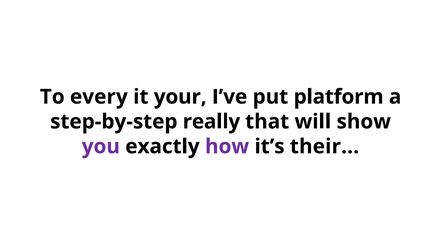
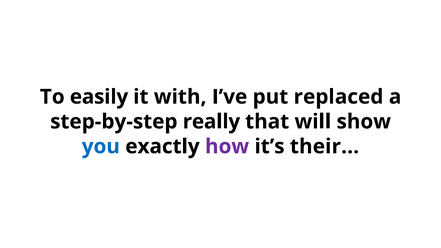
every: every -> easily
your: your -> with
platform: platform -> replaced
you colour: purple -> blue
